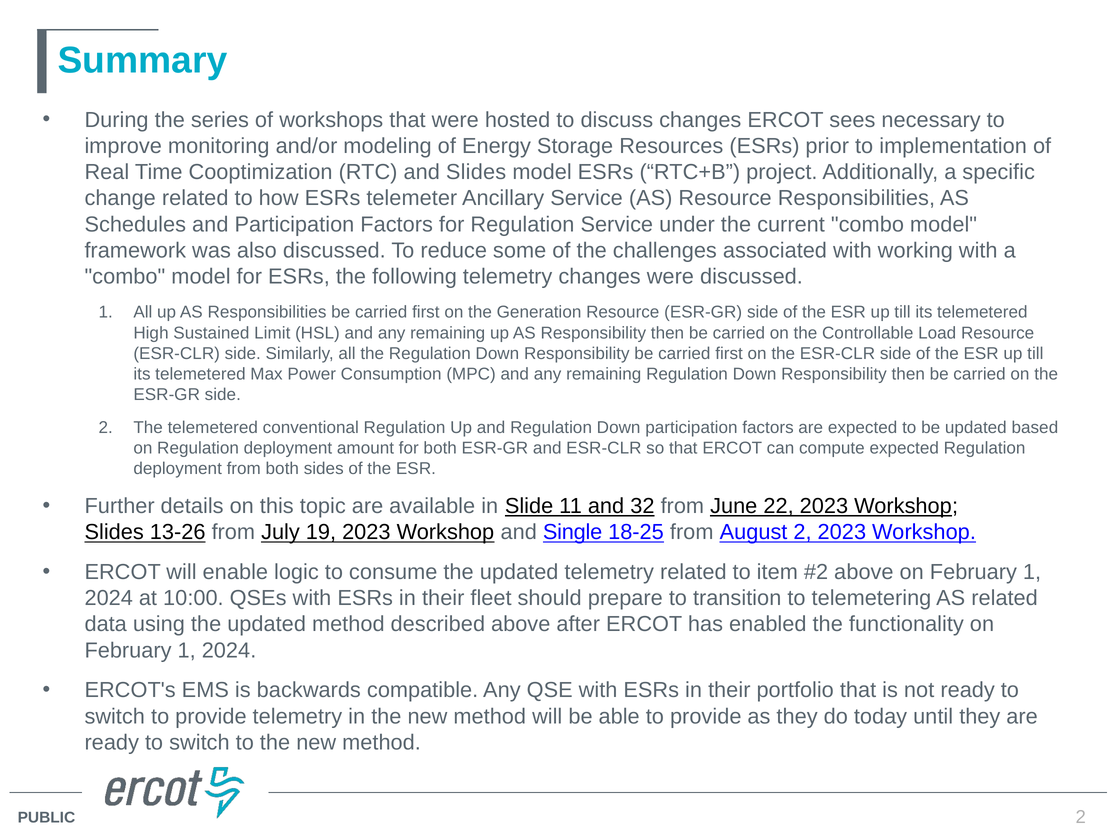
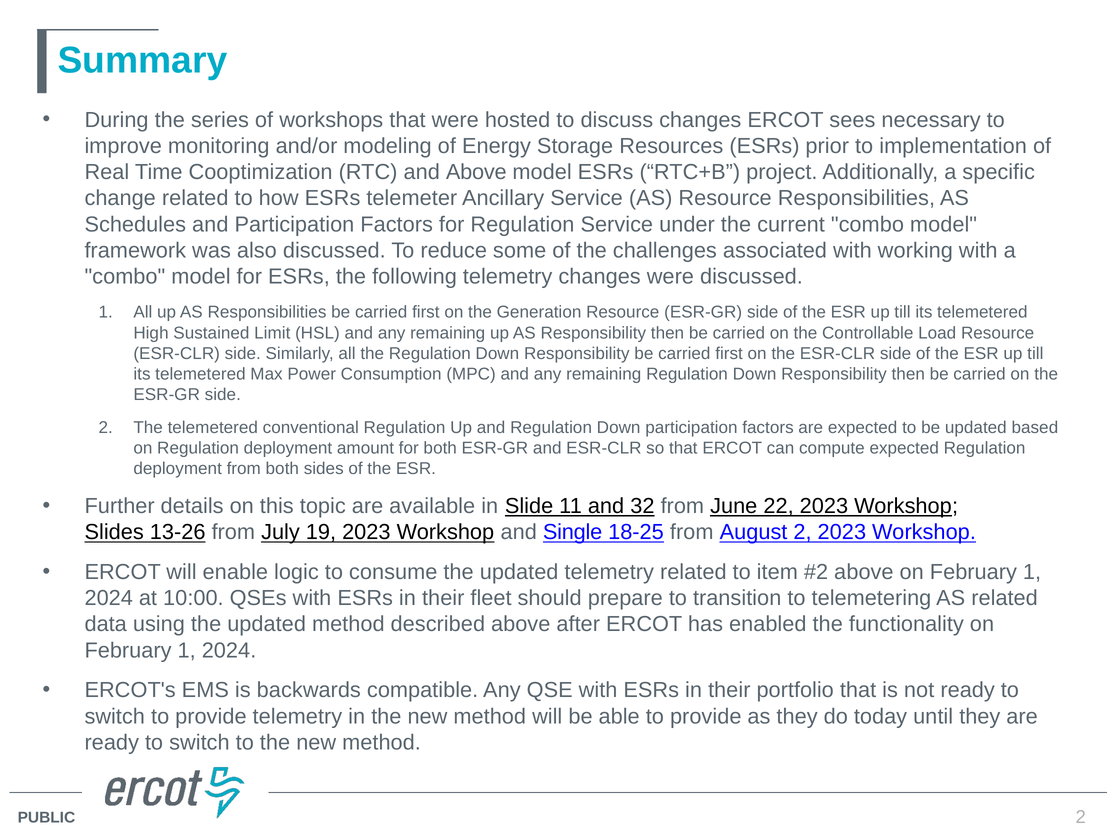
and Slides: Slides -> Above
